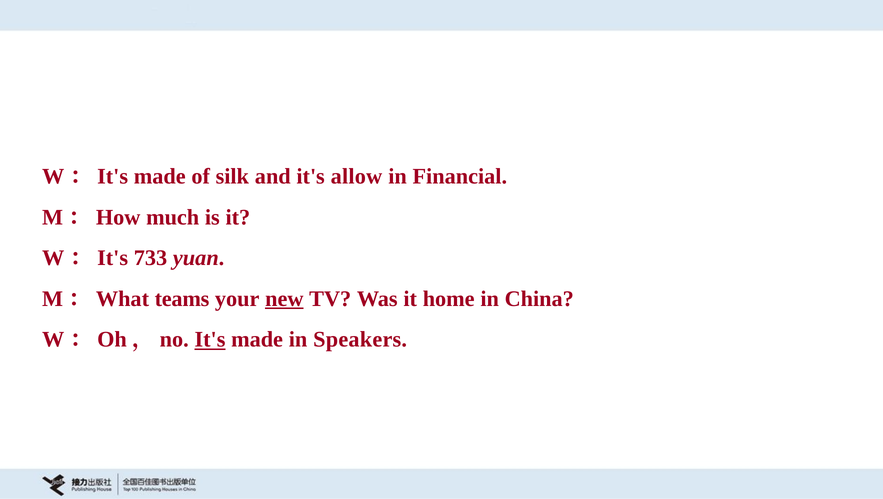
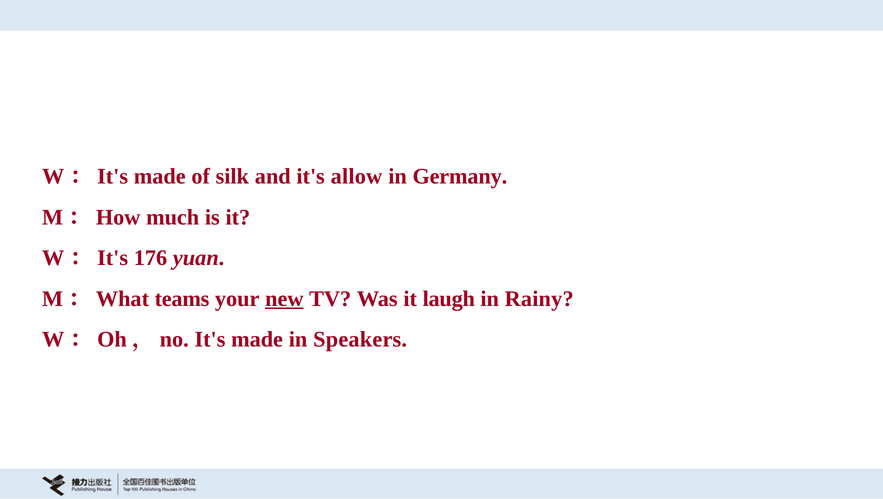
Financial: Financial -> Germany
733: 733 -> 176
home: home -> laugh
China: China -> Rainy
It's at (210, 340) underline: present -> none
